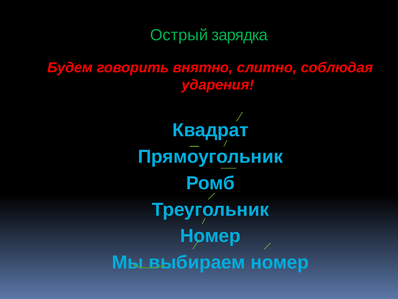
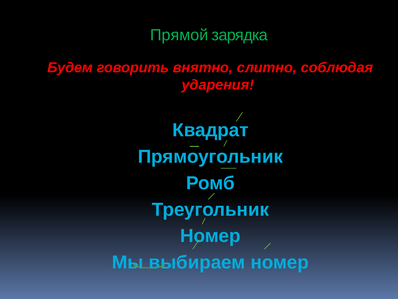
Острый: Острый -> Прямой
